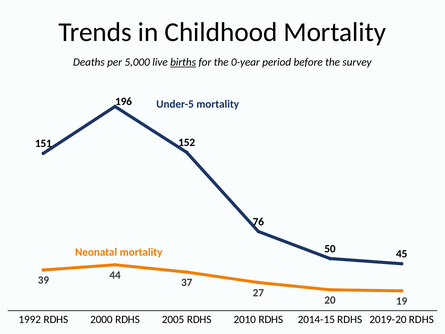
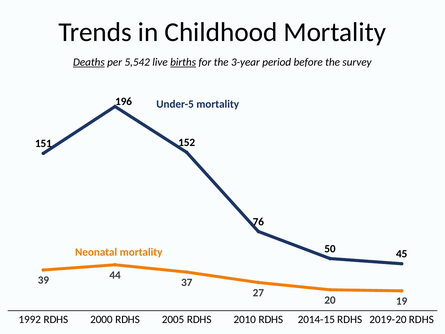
Deaths underline: none -> present
5,000: 5,000 -> 5,542
0-year: 0-year -> 3-year
